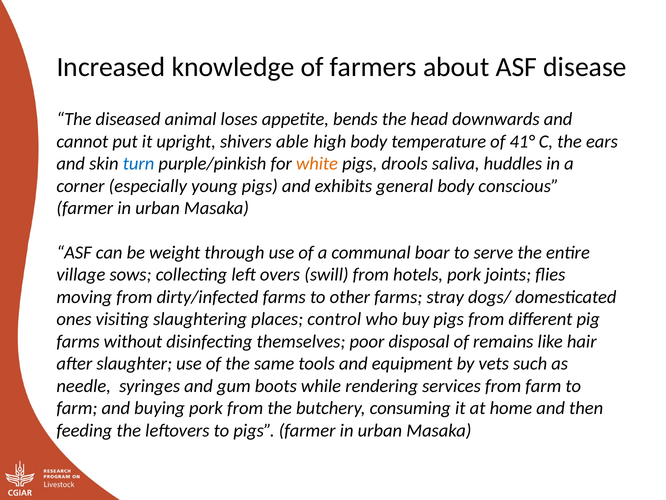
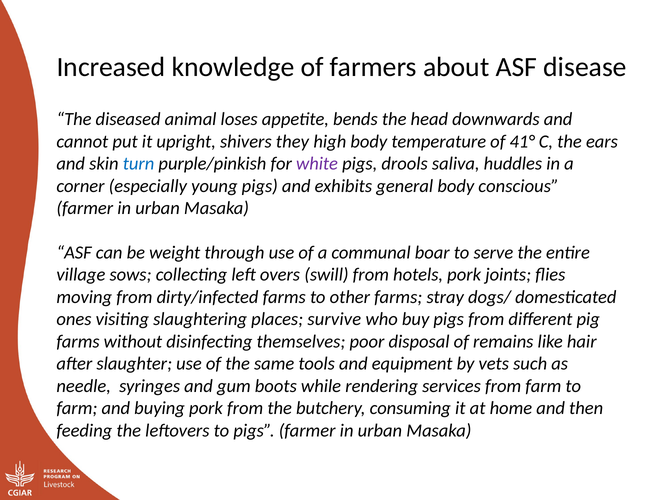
able: able -> they
white colour: orange -> purple
control: control -> survive
